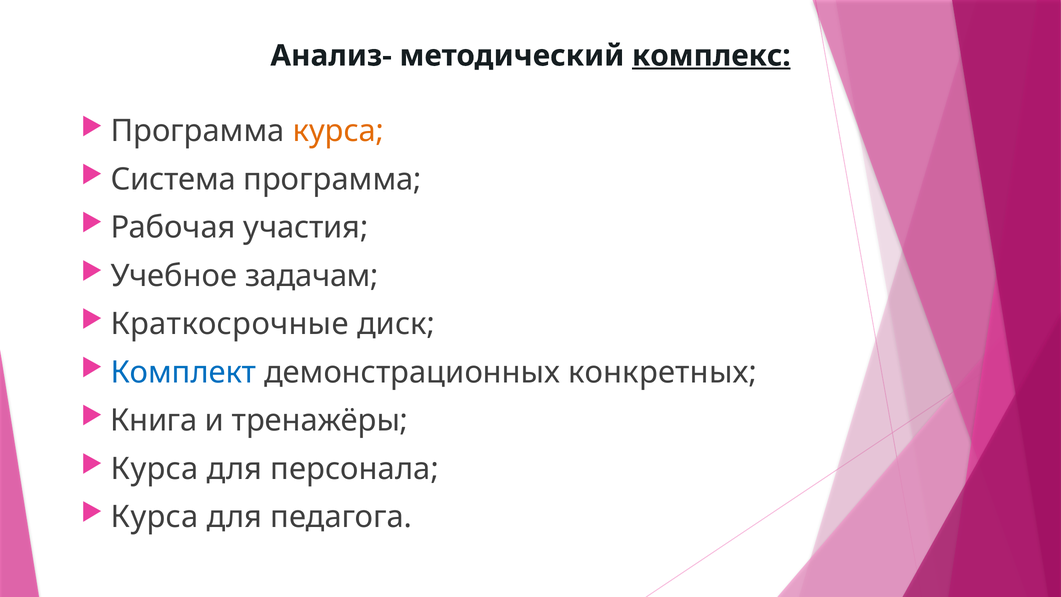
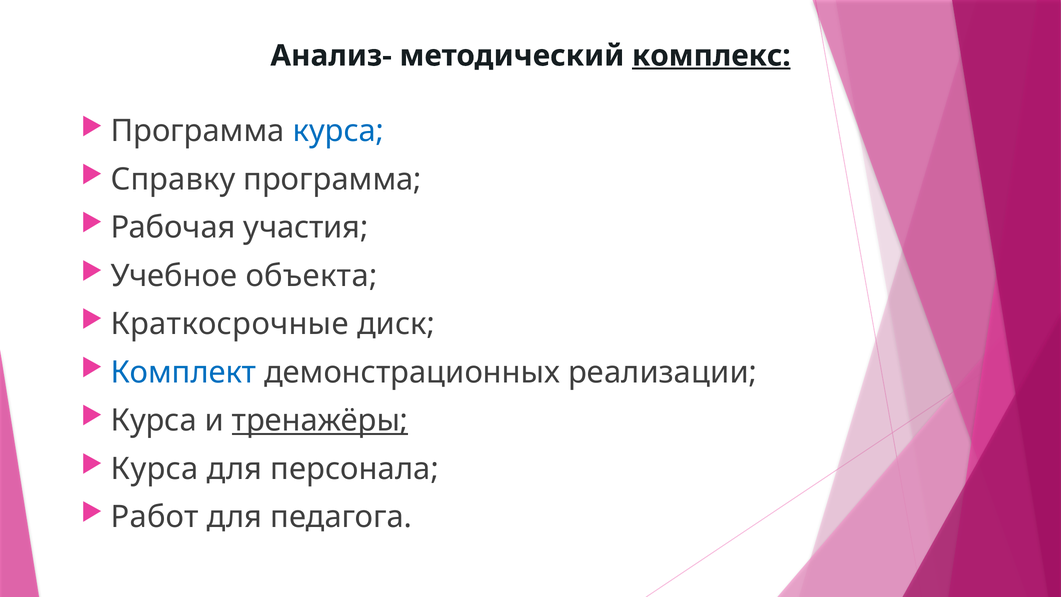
курса at (338, 131) colour: orange -> blue
Система: Система -> Справку
задачам: задачам -> объекта
конкретных: конкретных -> реализации
Книга at (154, 421): Книга -> Курса
тренажёры underline: none -> present
Курса at (155, 517): Курса -> Работ
